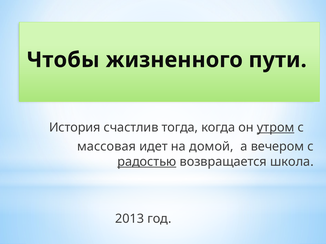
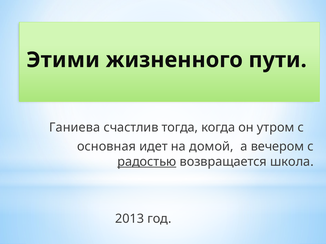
Чтобы: Чтобы -> Этими
История: История -> Ганиева
утром underline: present -> none
массовая: массовая -> основная
